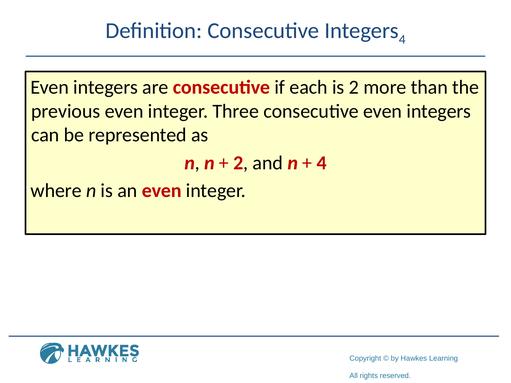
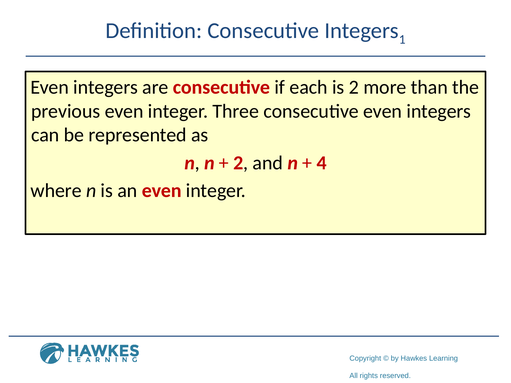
Integers 4: 4 -> 1
